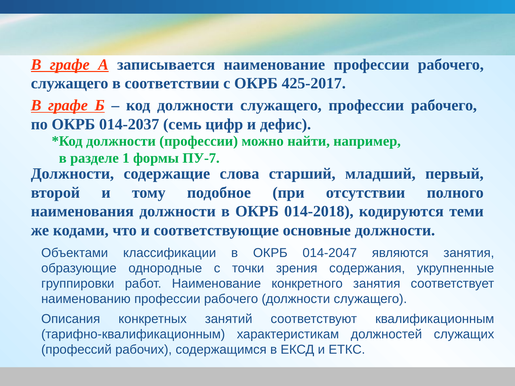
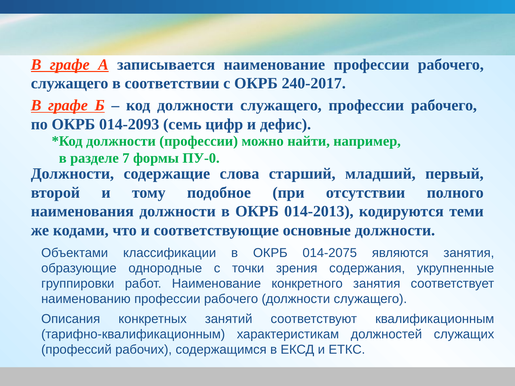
425-2017: 425-2017 -> 240-2017
014-2037: 014-2037 -> 014-2093
1: 1 -> 7
ПУ-7: ПУ-7 -> ПУ-0
014-2018: 014-2018 -> 014-2013
014-2047: 014-2047 -> 014-2075
